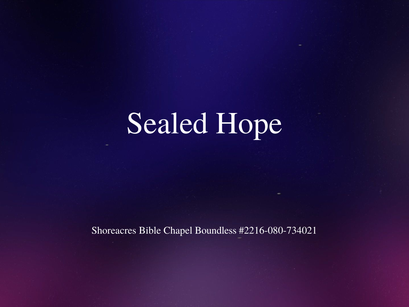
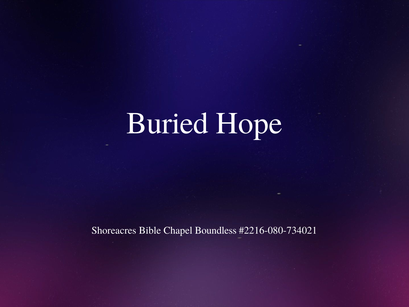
Sealed: Sealed -> Buried
